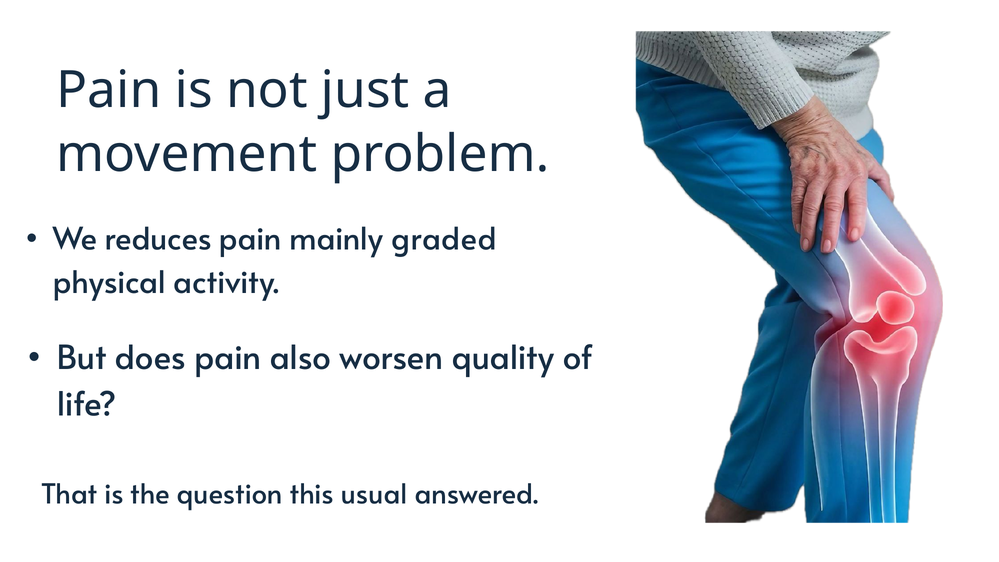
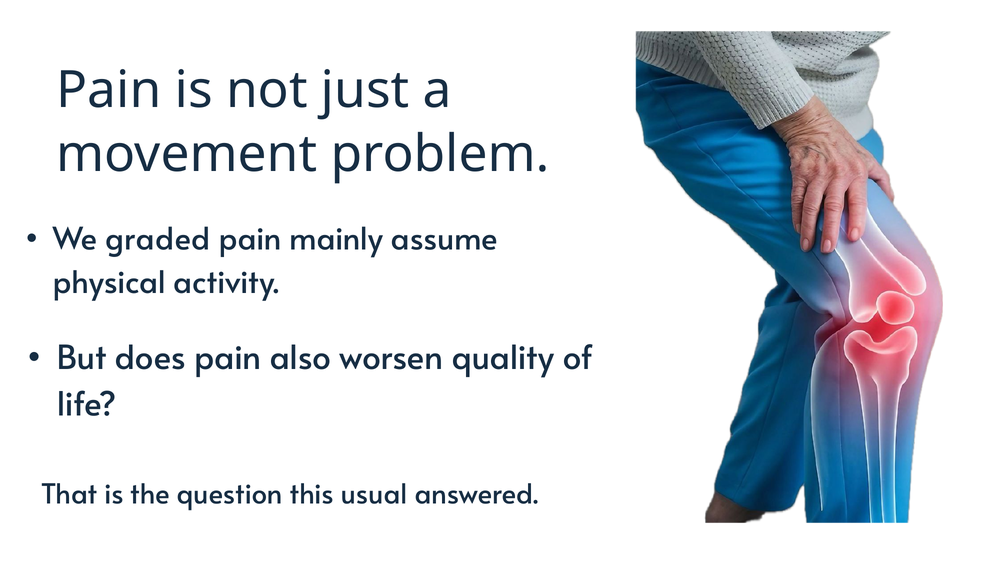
reduces: reduces -> graded
graded: graded -> assume
